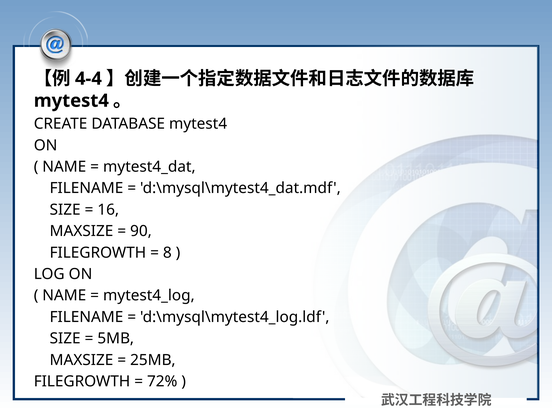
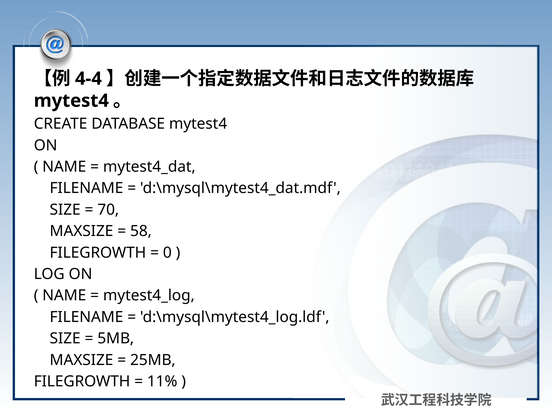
16: 16 -> 70
90: 90 -> 58
8: 8 -> 0
72%: 72% -> 11%
